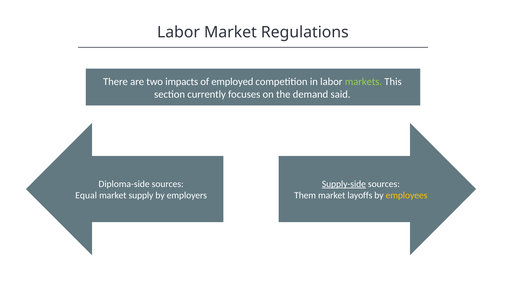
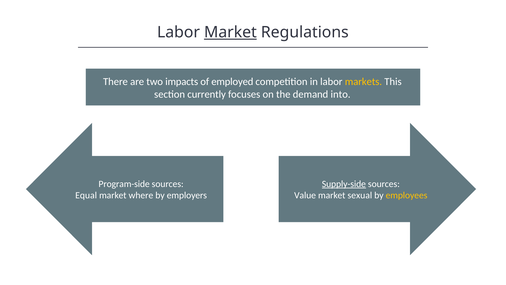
Market at (230, 32) underline: none -> present
markets colour: light green -> yellow
said: said -> into
Diploma-side: Diploma-side -> Program-side
supply: supply -> where
Them: Them -> Value
layoffs: layoffs -> sexual
